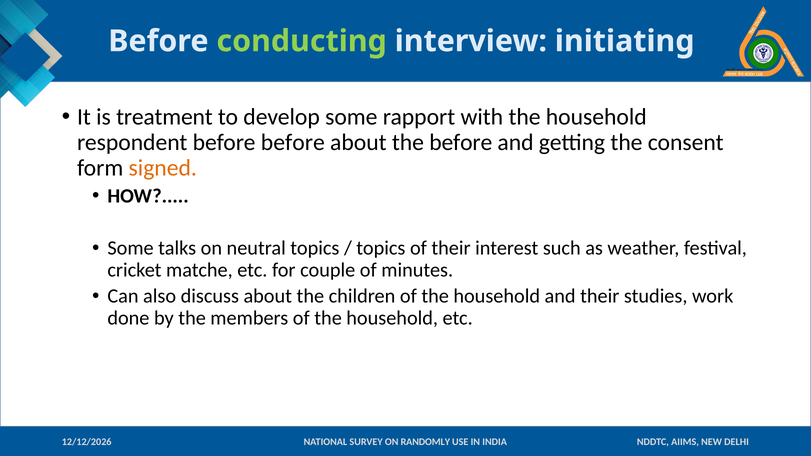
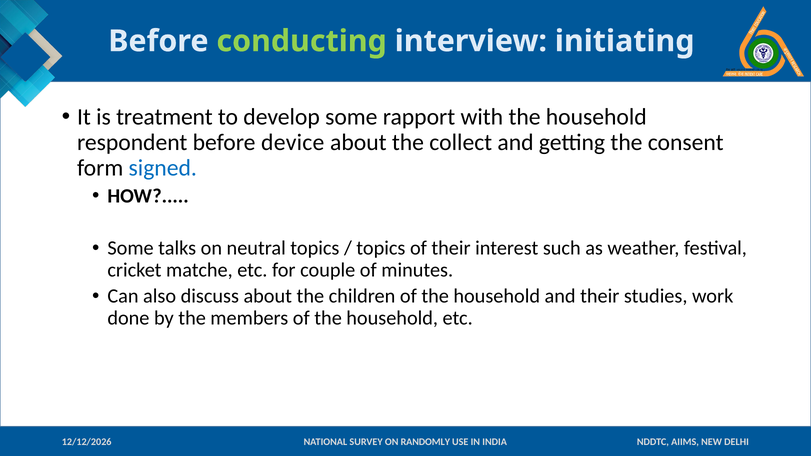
before before: before -> device
the before: before -> collect
signed colour: orange -> blue
